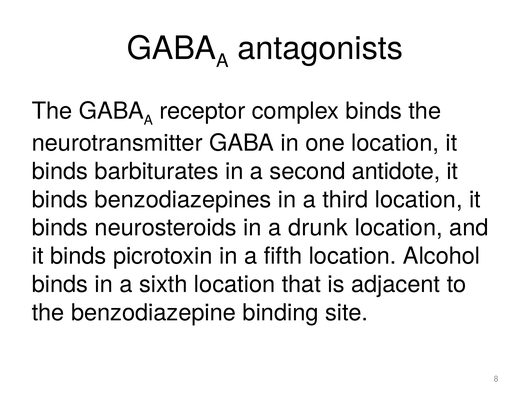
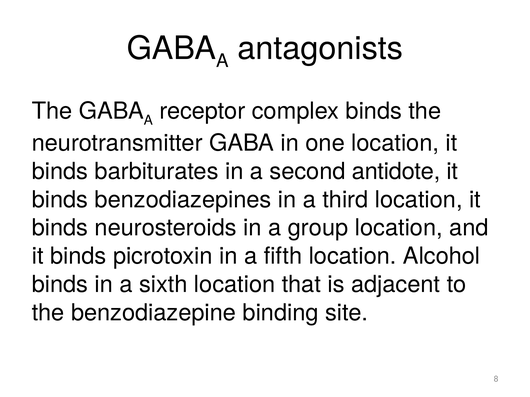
drunk: drunk -> group
